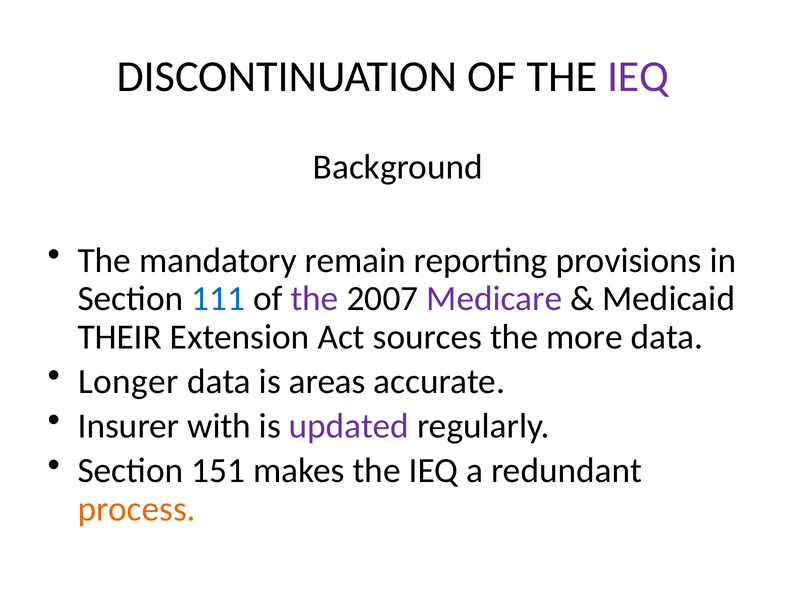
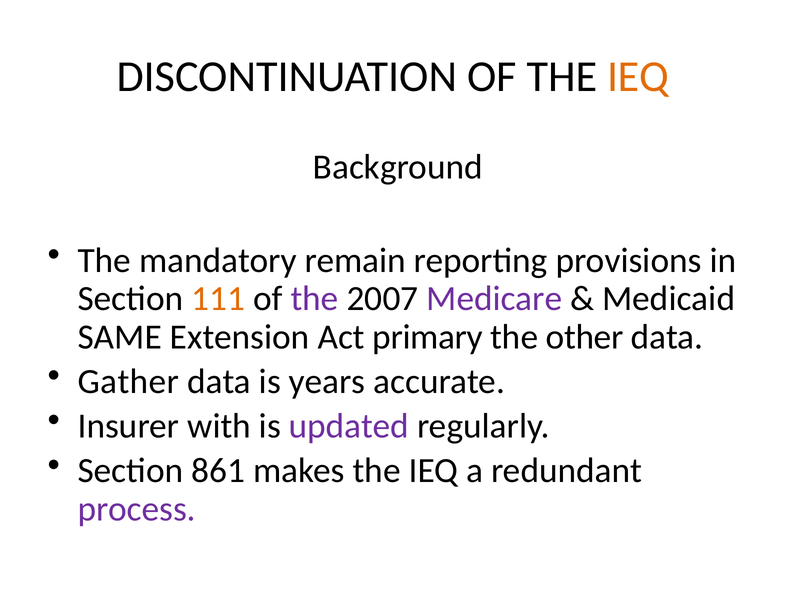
IEQ at (638, 77) colour: purple -> orange
111 colour: blue -> orange
THEIR: THEIR -> SAME
sources: sources -> primary
more: more -> other
Longer: Longer -> Gather
areas: areas -> years
151: 151 -> 861
process colour: orange -> purple
